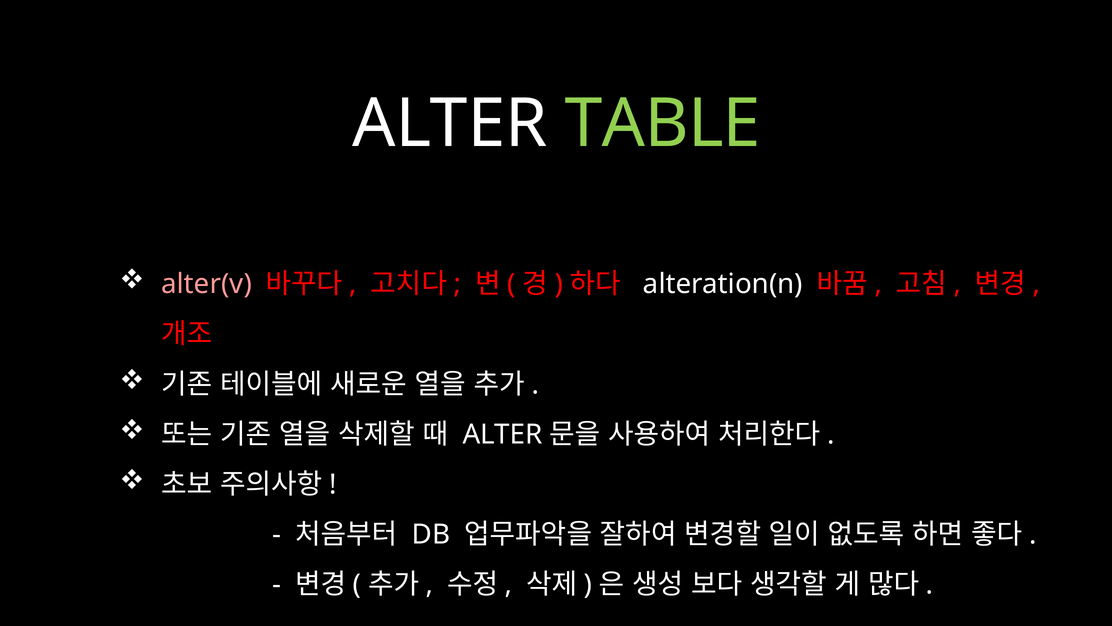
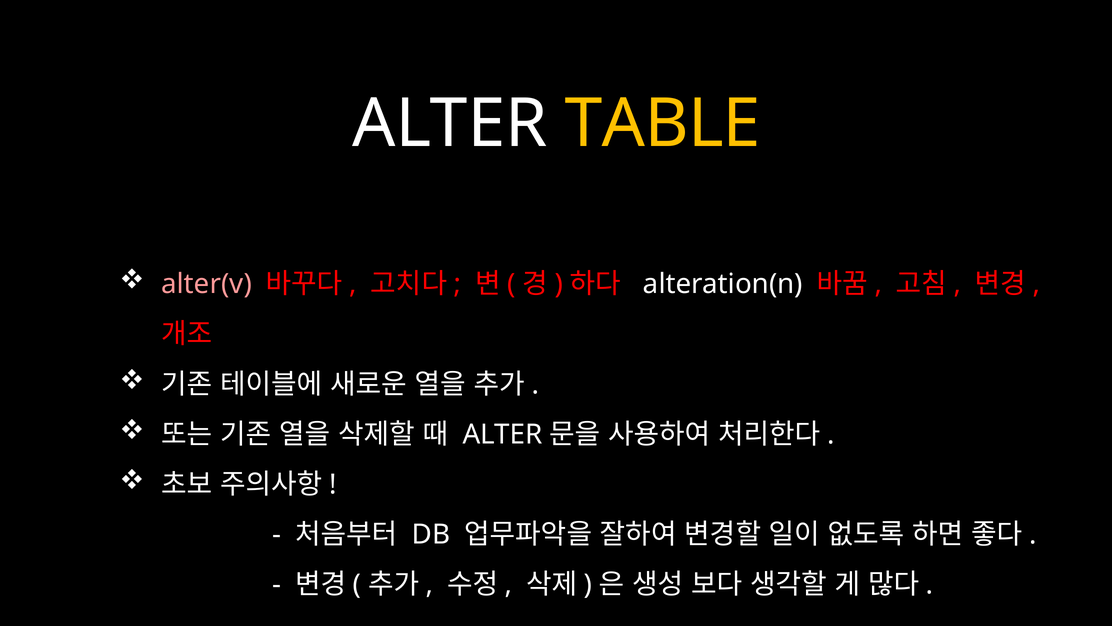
TABLE colour: light green -> yellow
